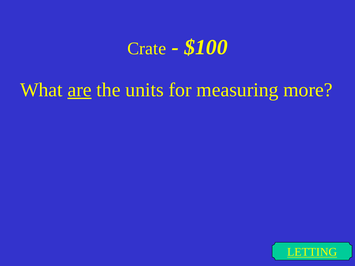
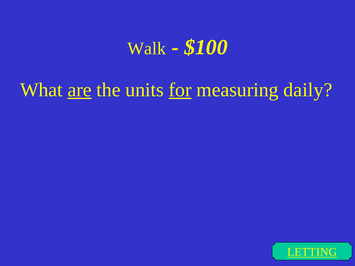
Crate: Crate -> Walk
for underline: none -> present
more: more -> daily
